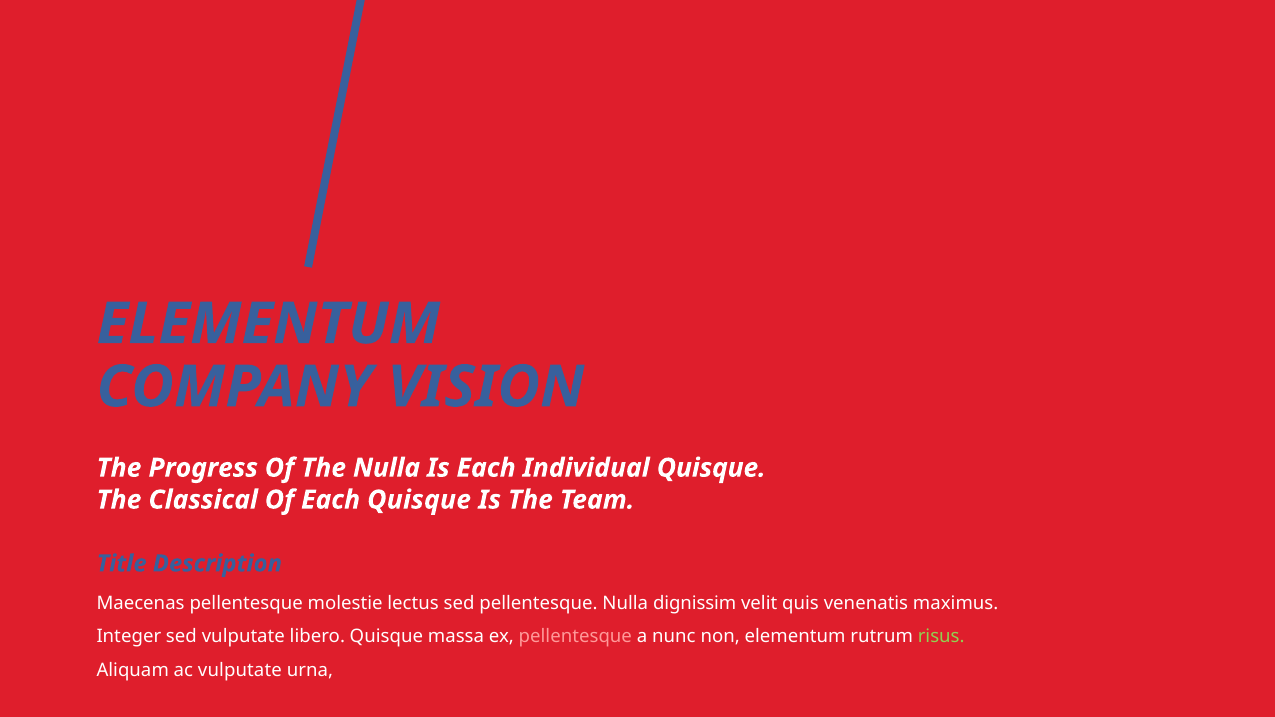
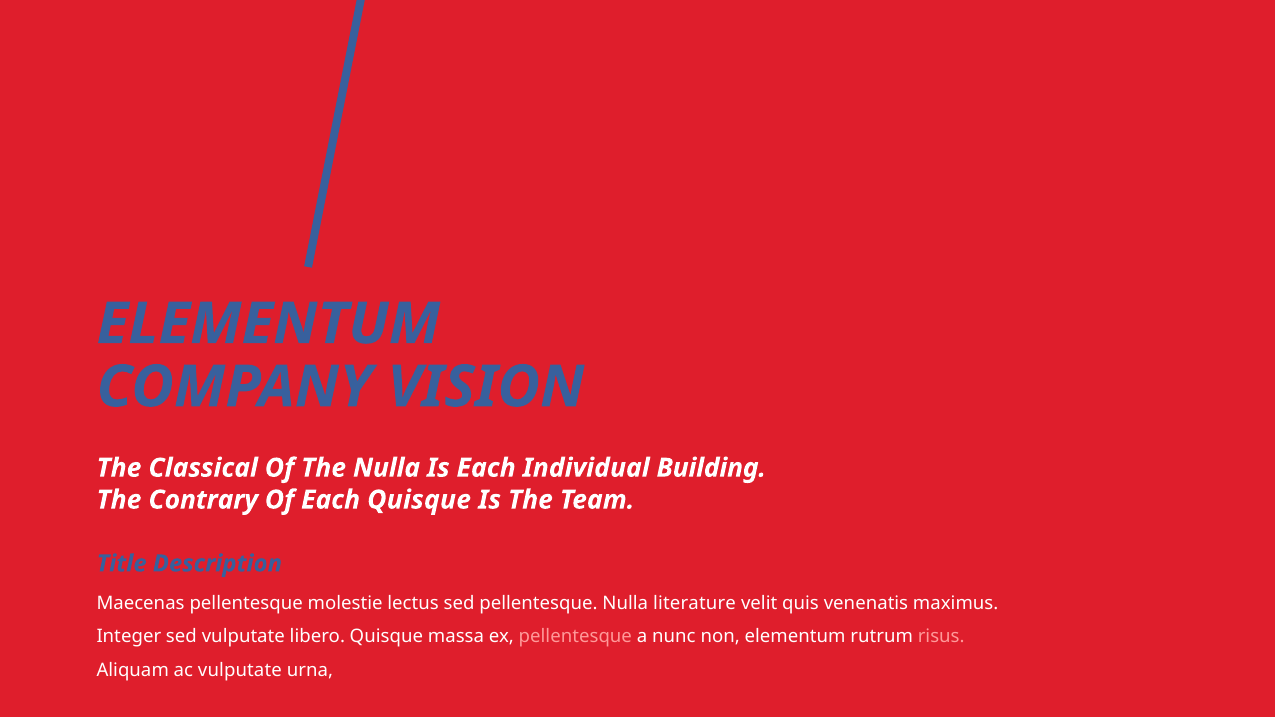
Progress: Progress -> Classical
Individual Quisque: Quisque -> Building
Classical: Classical -> Contrary
dignissim: dignissim -> literature
risus colour: light green -> pink
